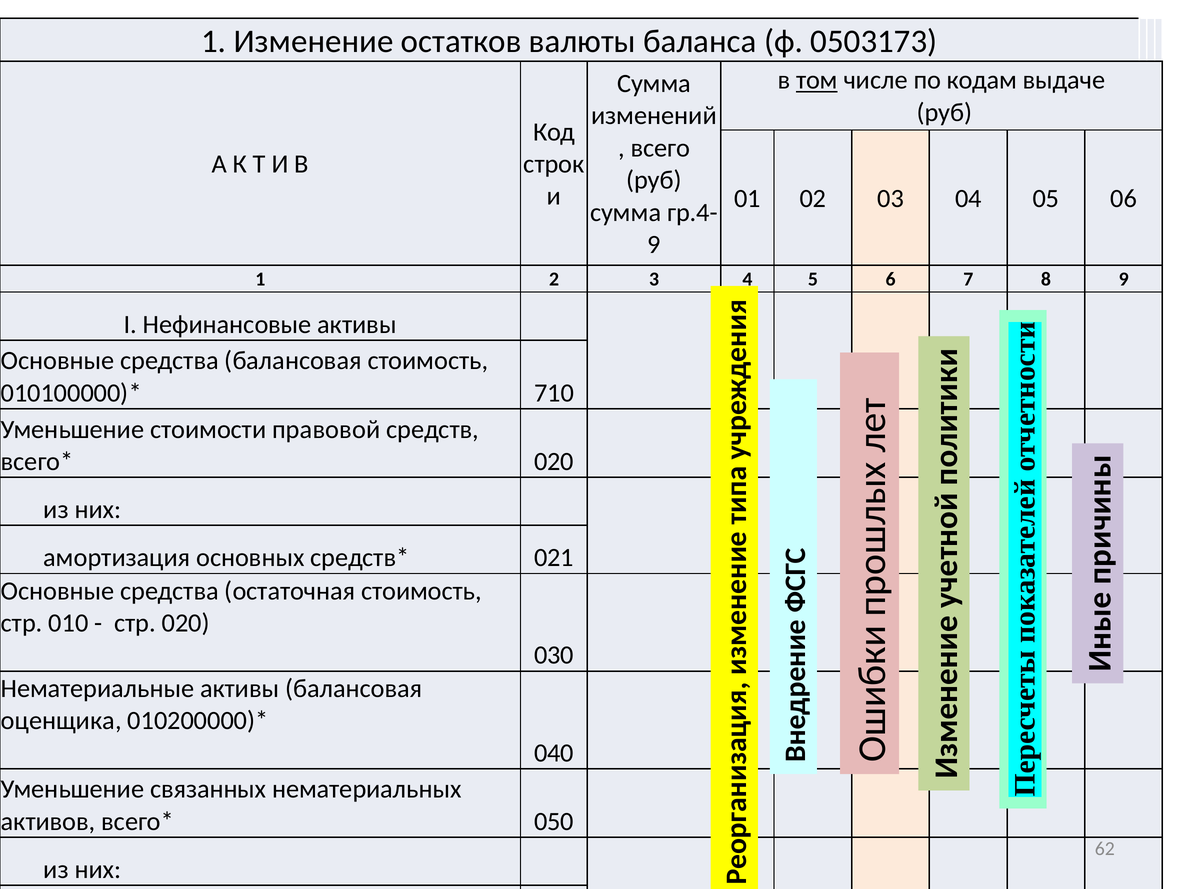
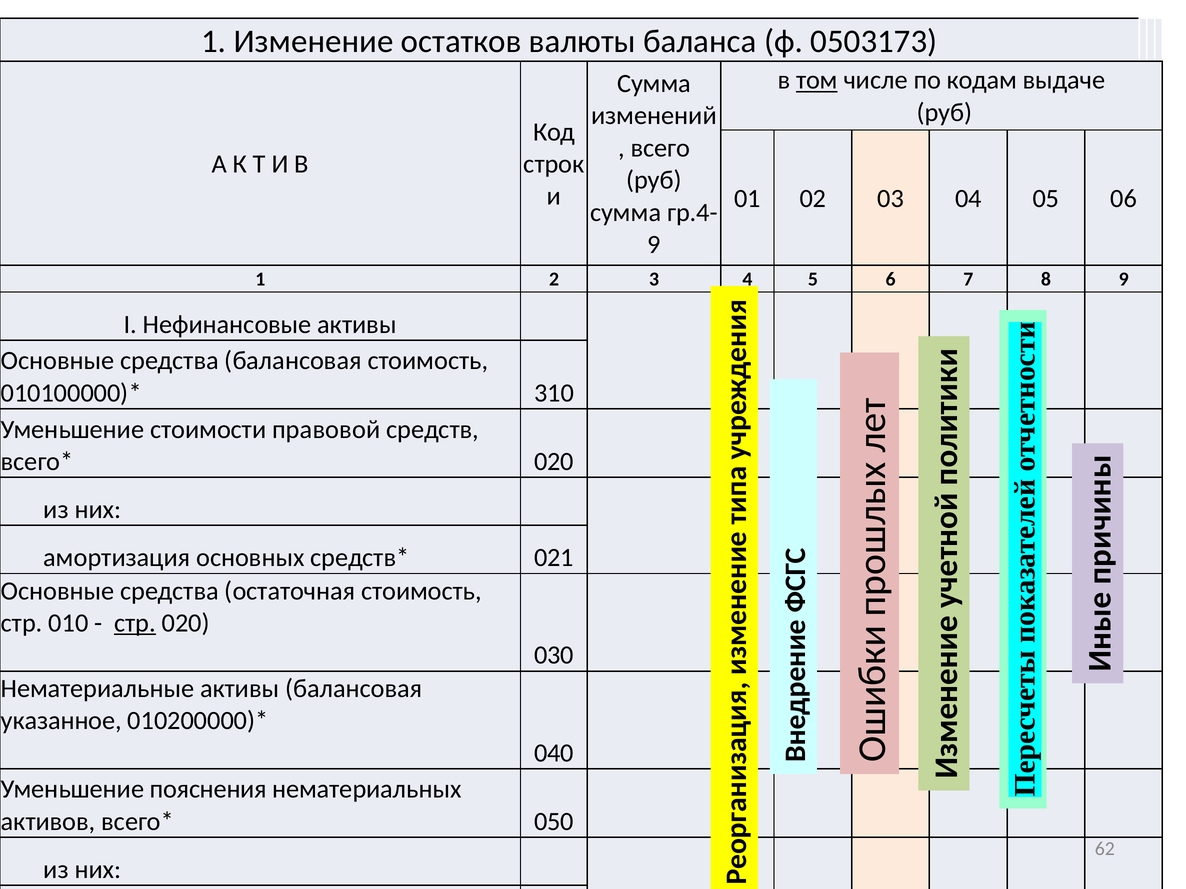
710: 710 -> 310
стр at (135, 623) underline: none -> present
оценщика: оценщика -> указанное
связанных: связанных -> пояснения
